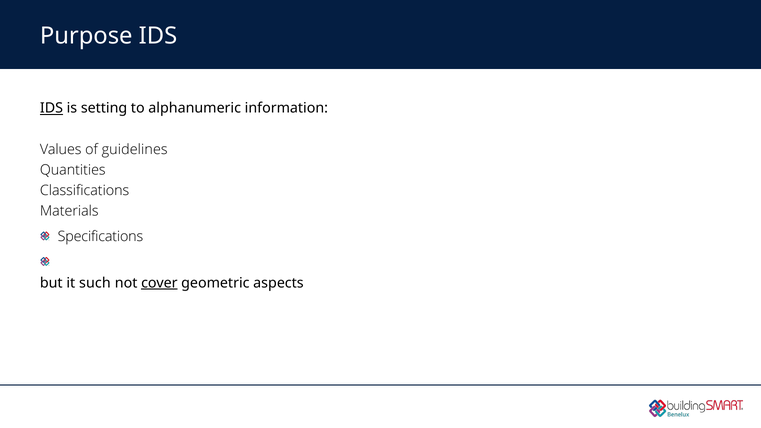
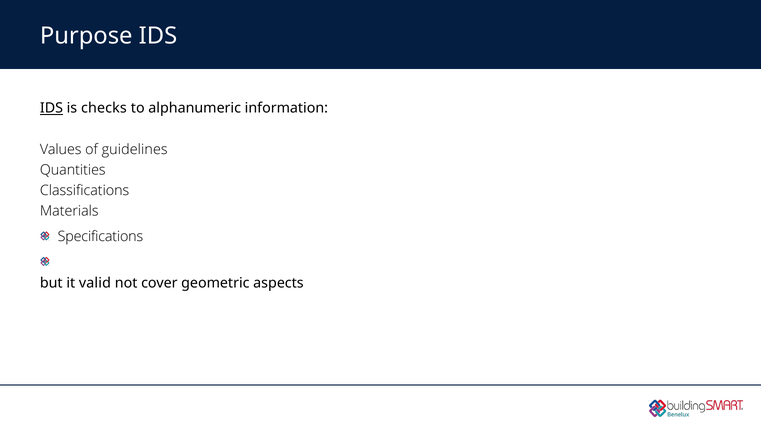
setting: setting -> checks
such: such -> valid
cover underline: present -> none
